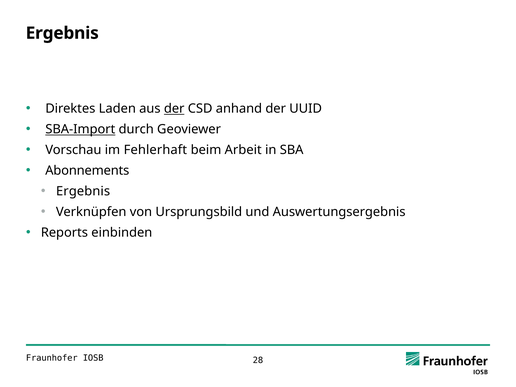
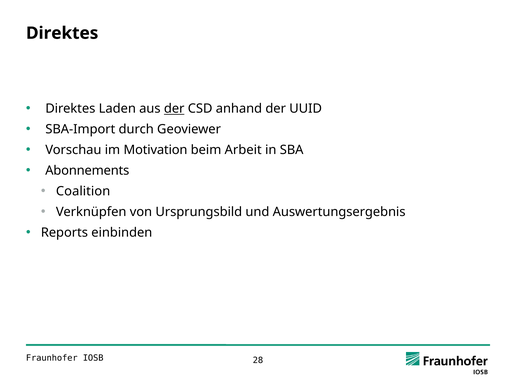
Ergebnis at (62, 33): Ergebnis -> Direktes
SBA-Import underline: present -> none
Fehlerhaft: Fehlerhaft -> Motivation
Ergebnis at (83, 191): Ergebnis -> Coalition
